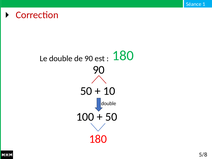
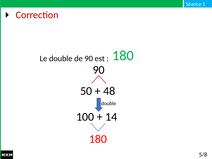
10: 10 -> 48
50 at (111, 117): 50 -> 14
